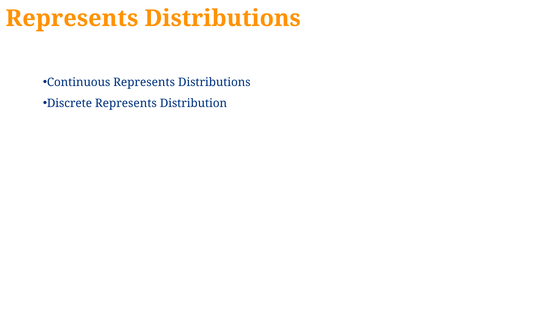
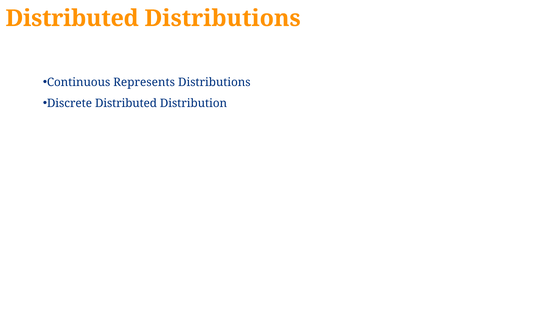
Represents at (72, 18): Represents -> Distributed
Discrete Represents: Represents -> Distributed
